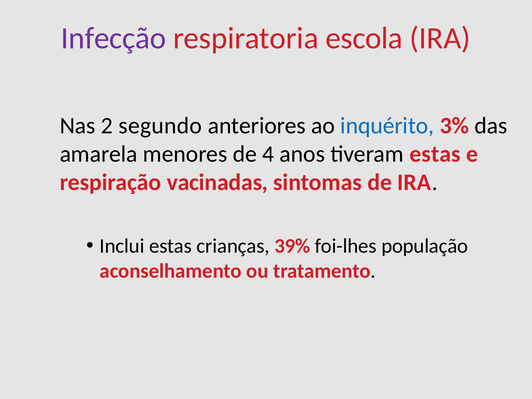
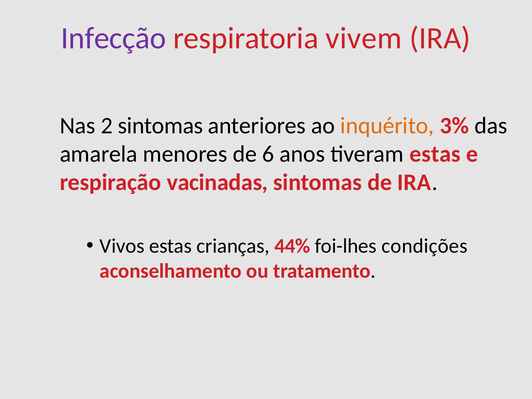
escola: escola -> vivem
2 segundo: segundo -> sintomas
inquérito colour: blue -> orange
4: 4 -> 6
Inclui: Inclui -> Vivos
39%: 39% -> 44%
população: população -> condições
